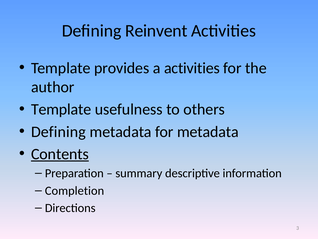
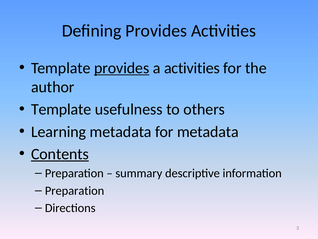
Defining Reinvent: Reinvent -> Provides
provides at (122, 68) underline: none -> present
Defining at (58, 131): Defining -> Learning
Completion at (75, 190): Completion -> Preparation
